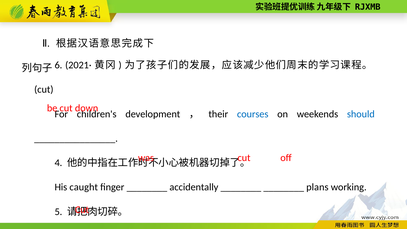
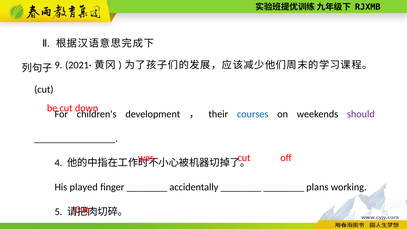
6: 6 -> 9
should colour: blue -> purple
caught: caught -> played
